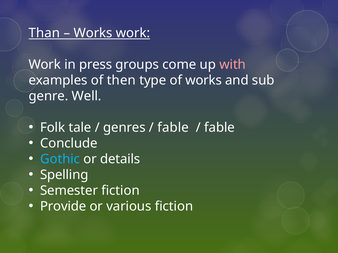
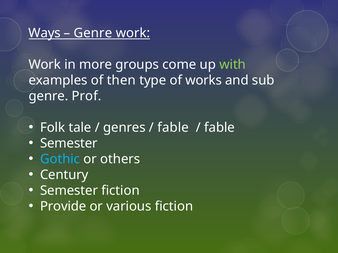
Than: Than -> Ways
Works at (93, 33): Works -> Genre
press: press -> more
with colour: pink -> light green
Well: Well -> Prof
Conclude at (69, 143): Conclude -> Semester
details: details -> others
Spelling: Spelling -> Century
